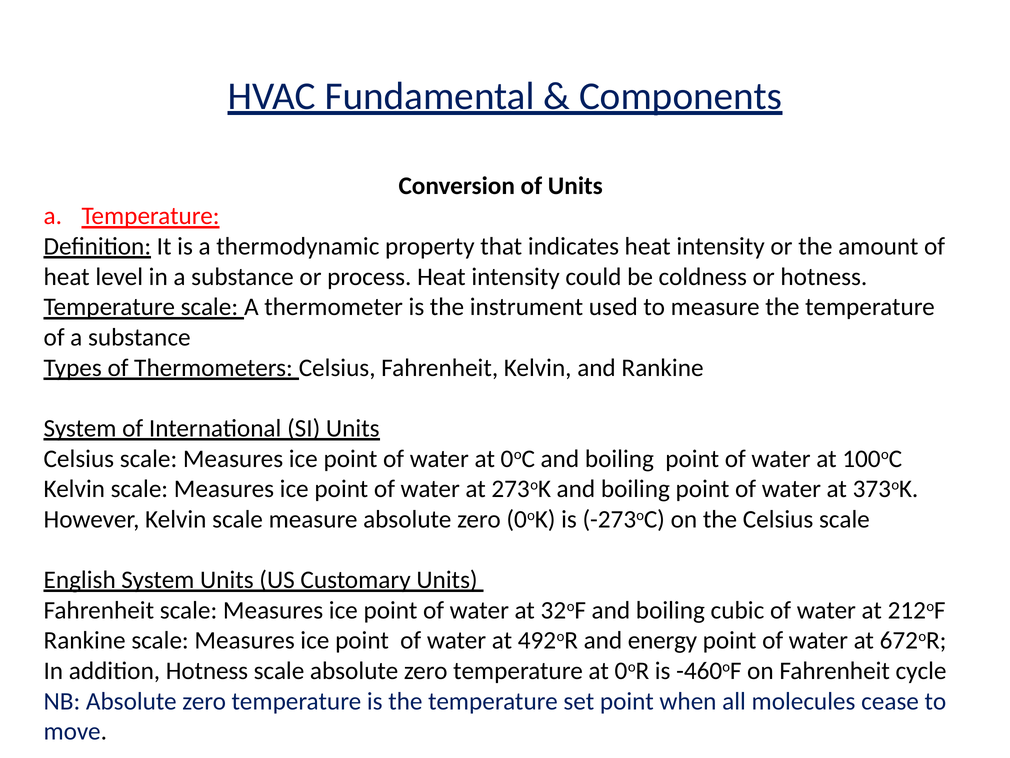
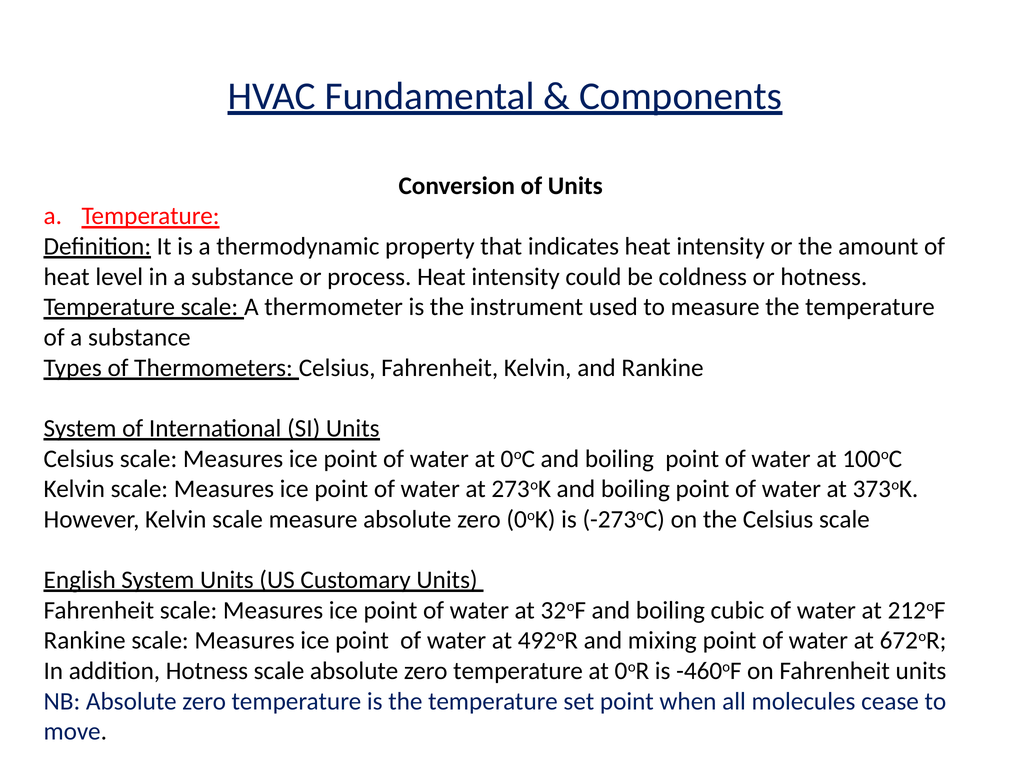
energy: energy -> mixing
Fahrenheit cycle: cycle -> units
